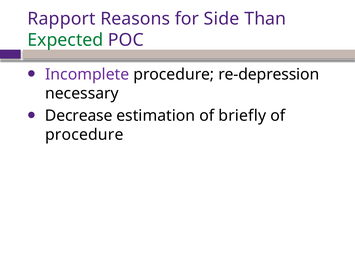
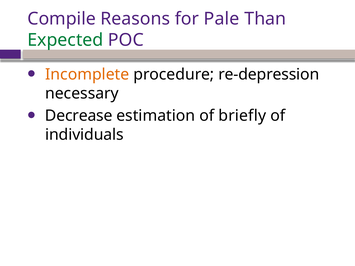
Rapport: Rapport -> Compile
Side: Side -> Pale
Incomplete colour: purple -> orange
procedure at (84, 135): procedure -> individuals
